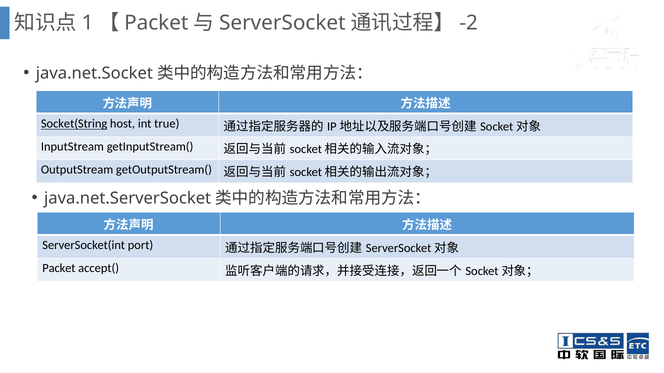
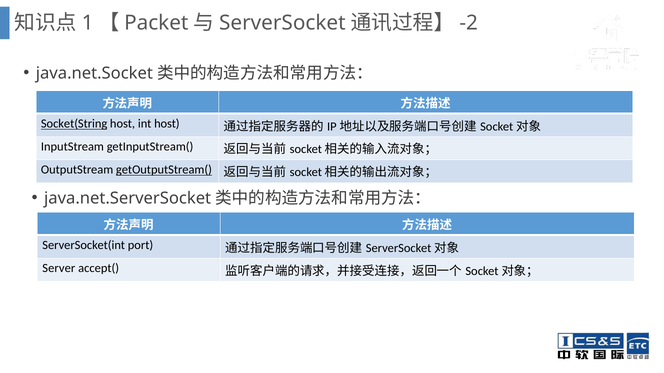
int true: true -> host
getOutputStream( underline: none -> present
Packet at (59, 269): Packet -> Server
